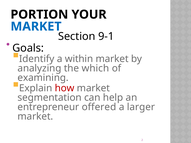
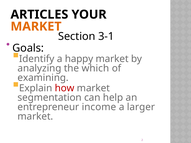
PORTION: PORTION -> ARTICLES
MARKET at (36, 27) colour: blue -> orange
9-1: 9-1 -> 3-1
within: within -> happy
offered: offered -> income
